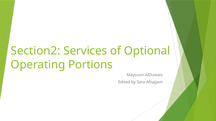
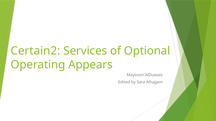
Section2: Section2 -> Certain2
Portions: Portions -> Appears
